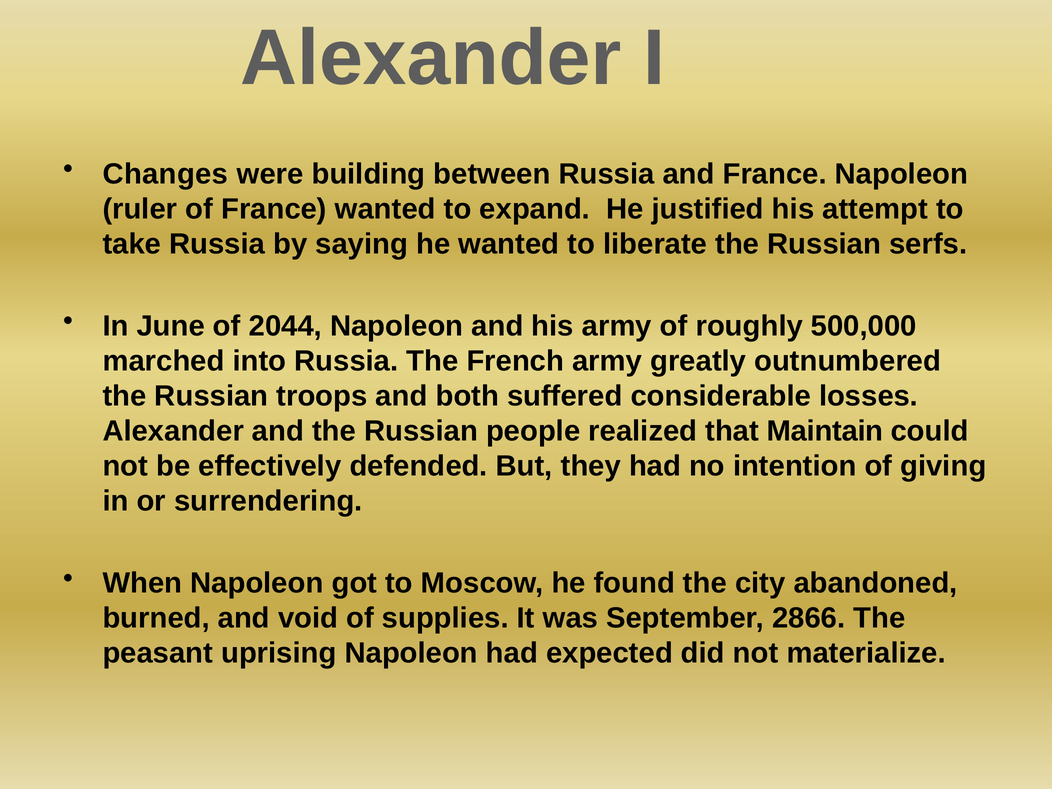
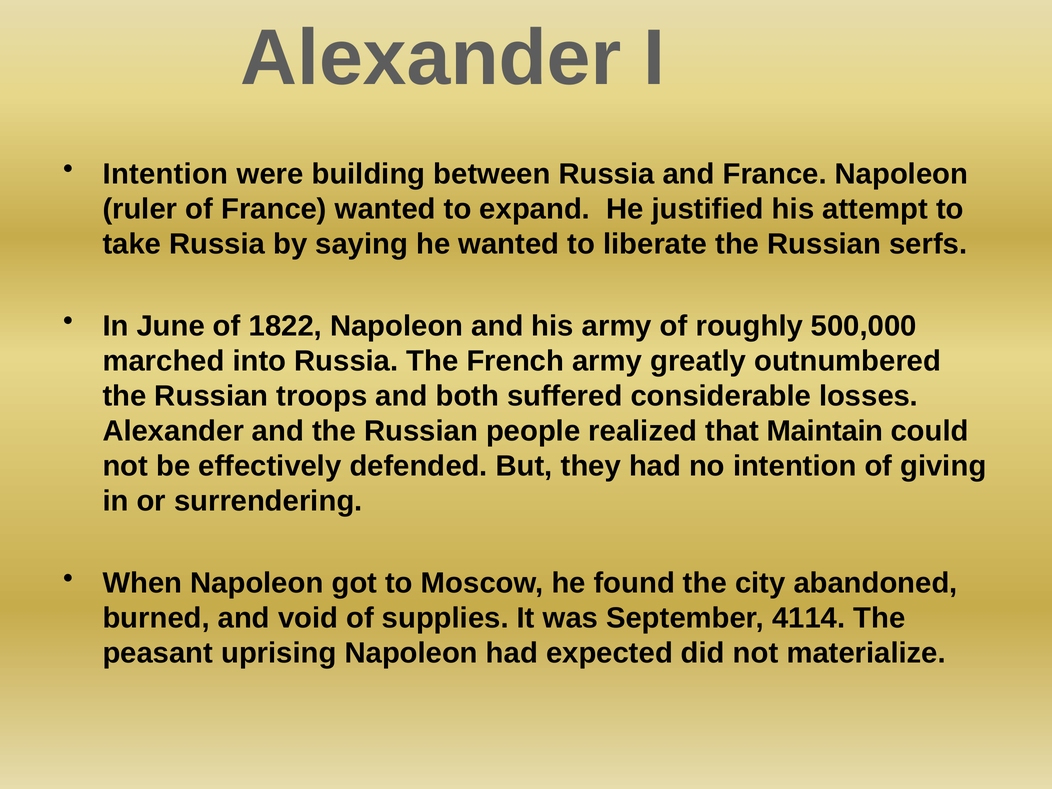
Changes at (165, 174): Changes -> Intention
2044: 2044 -> 1822
2866: 2866 -> 4114
